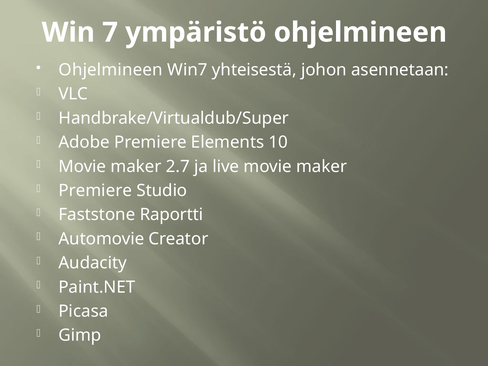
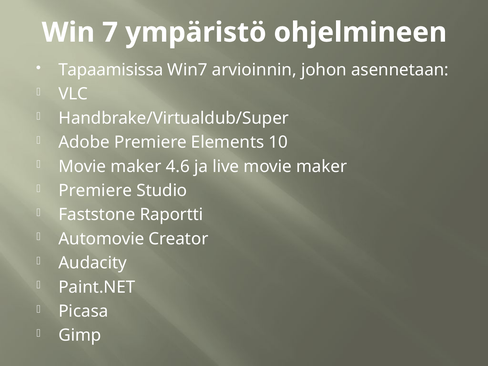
Ohjelmineen at (111, 70): Ohjelmineen -> Tapaamisissa
yhteisestä: yhteisestä -> arvioinnin
2.7: 2.7 -> 4.6
